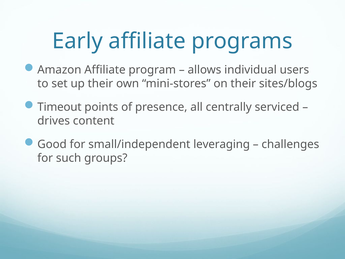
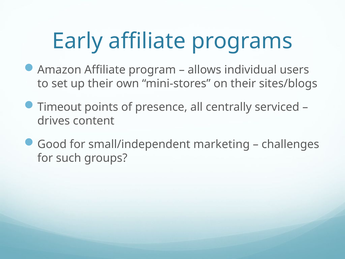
leveraging: leveraging -> marketing
